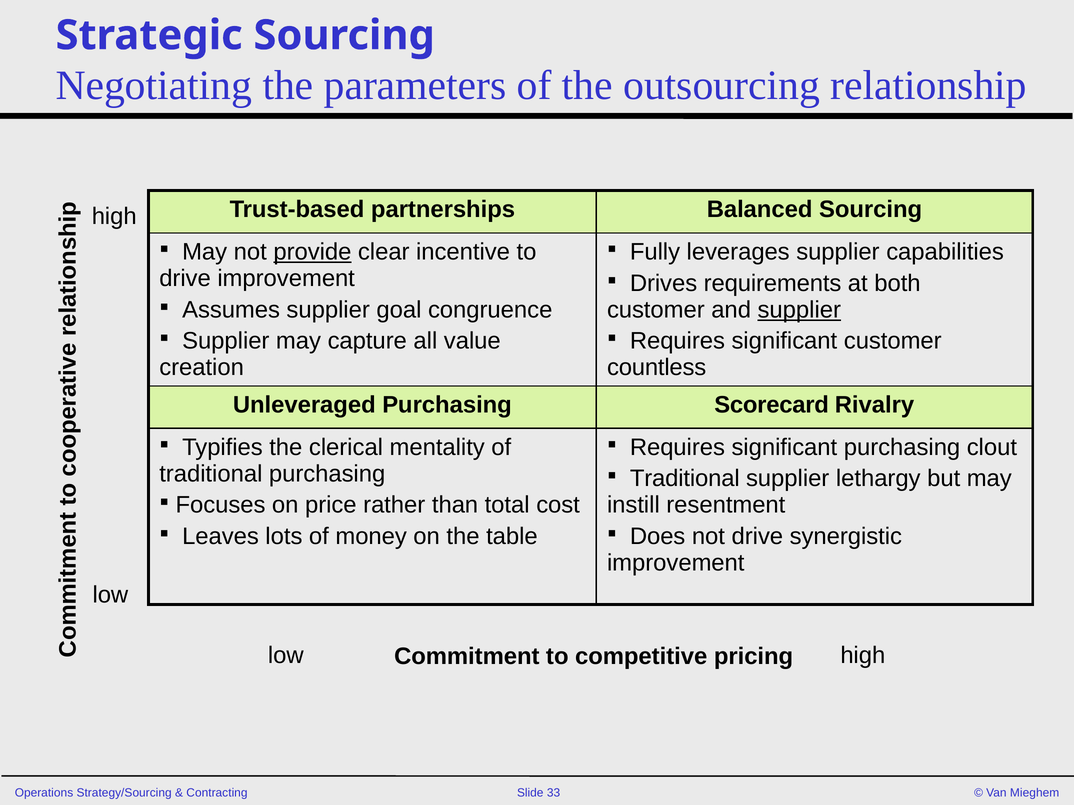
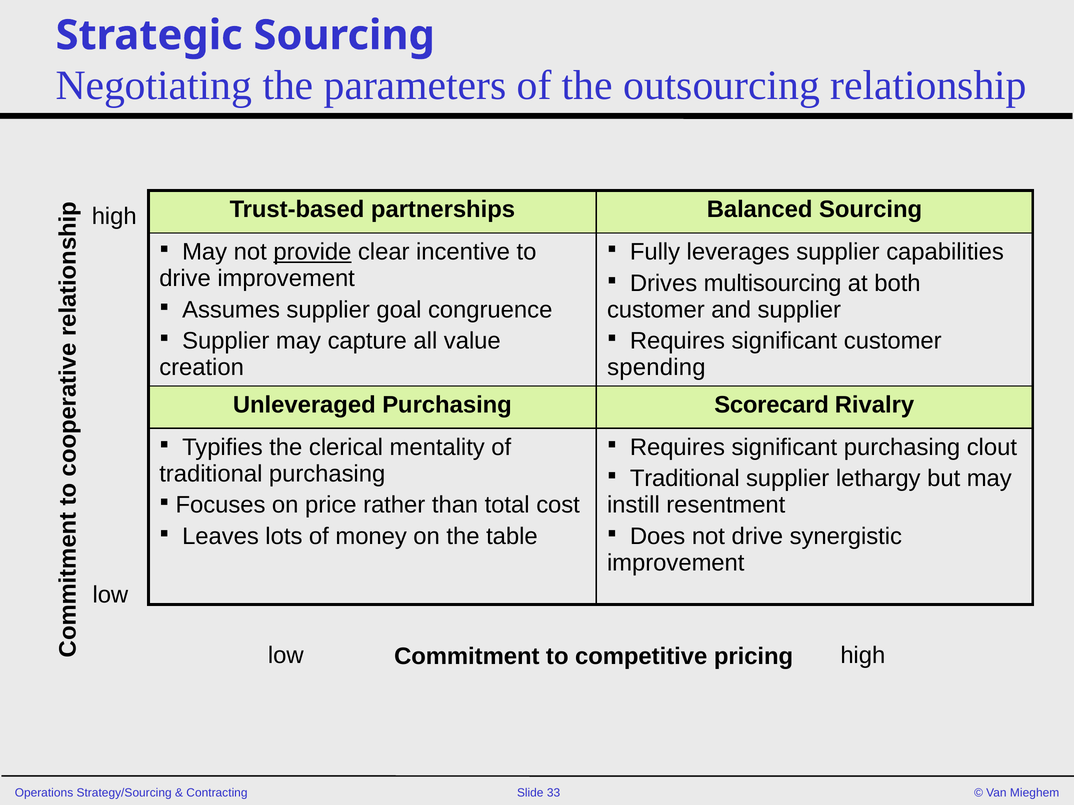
requirements: requirements -> multisourcing
supplier at (799, 310) underline: present -> none
countless: countless -> spending
